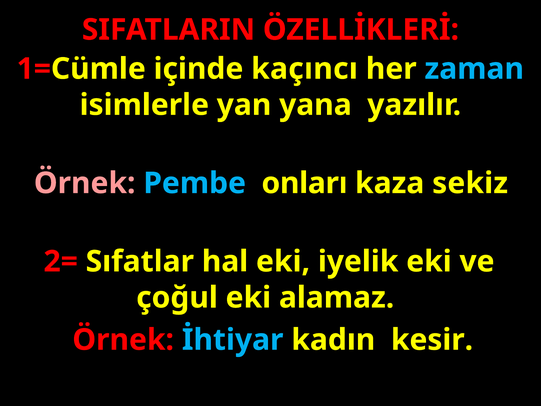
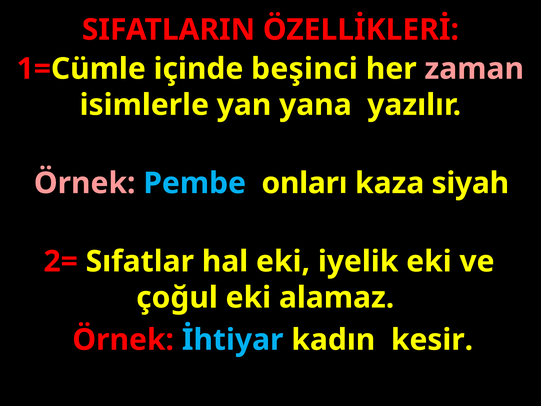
kaçıncı: kaçıncı -> beşinci
zaman colour: light blue -> pink
sekiz: sekiz -> siyah
